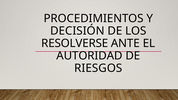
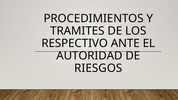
DECISIÓN: DECISIÓN -> TRAMITES
RESOLVERSE: RESOLVERSE -> RESPECTIVO
